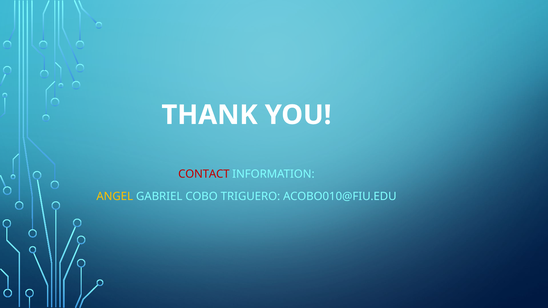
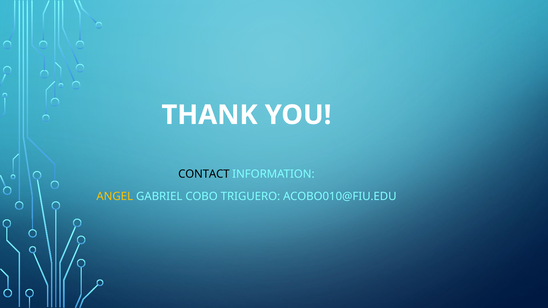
CONTACT colour: red -> black
